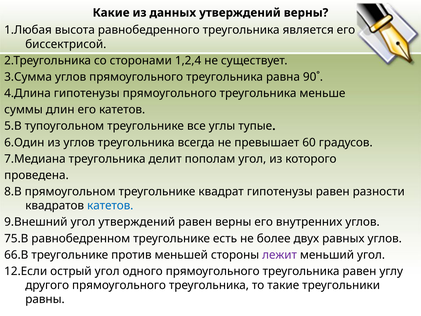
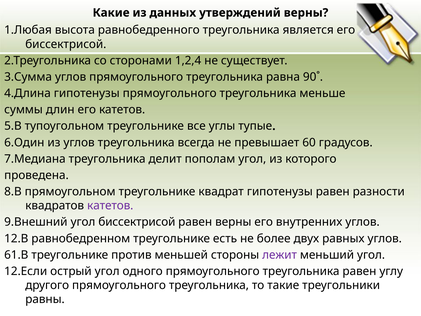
катетов at (110, 206) colour: blue -> purple
угол утверждений: утверждений -> биссектрисой
75.В: 75.В -> 12.В
66.В: 66.В -> 61.В
